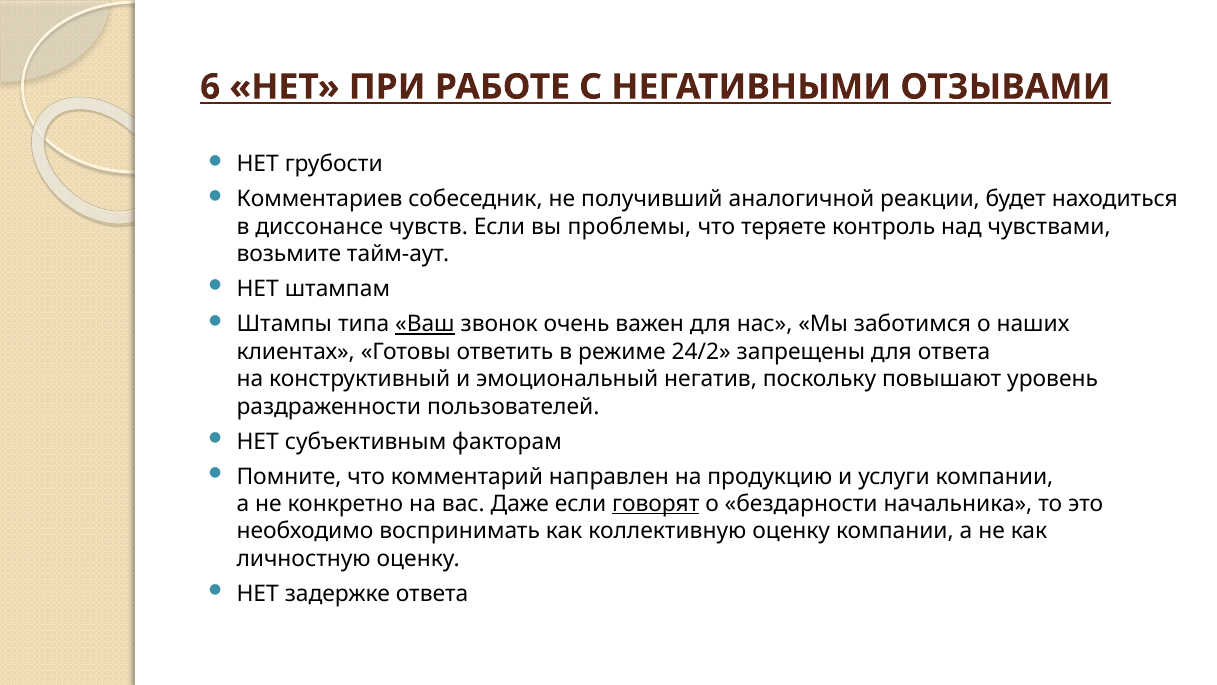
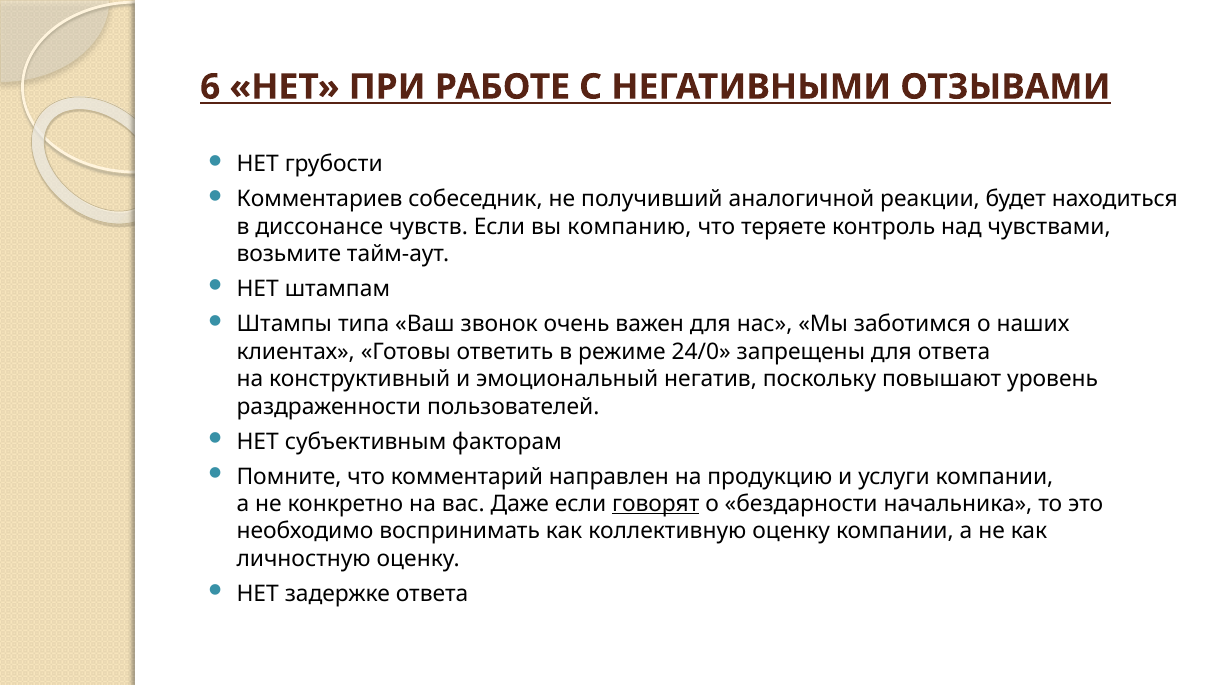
проблемы: проблемы -> компанию
Ваш underline: present -> none
24/2: 24/2 -> 24/0
